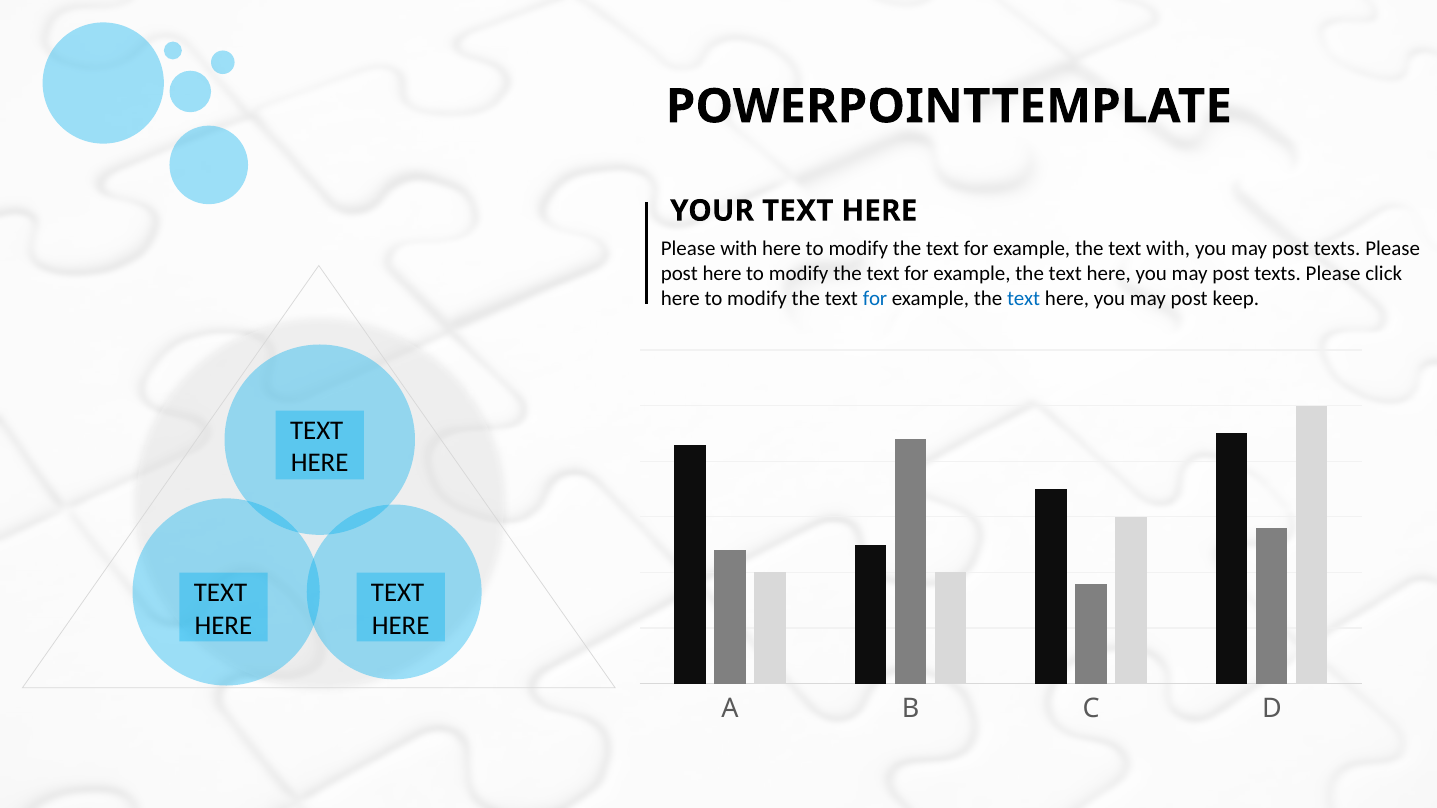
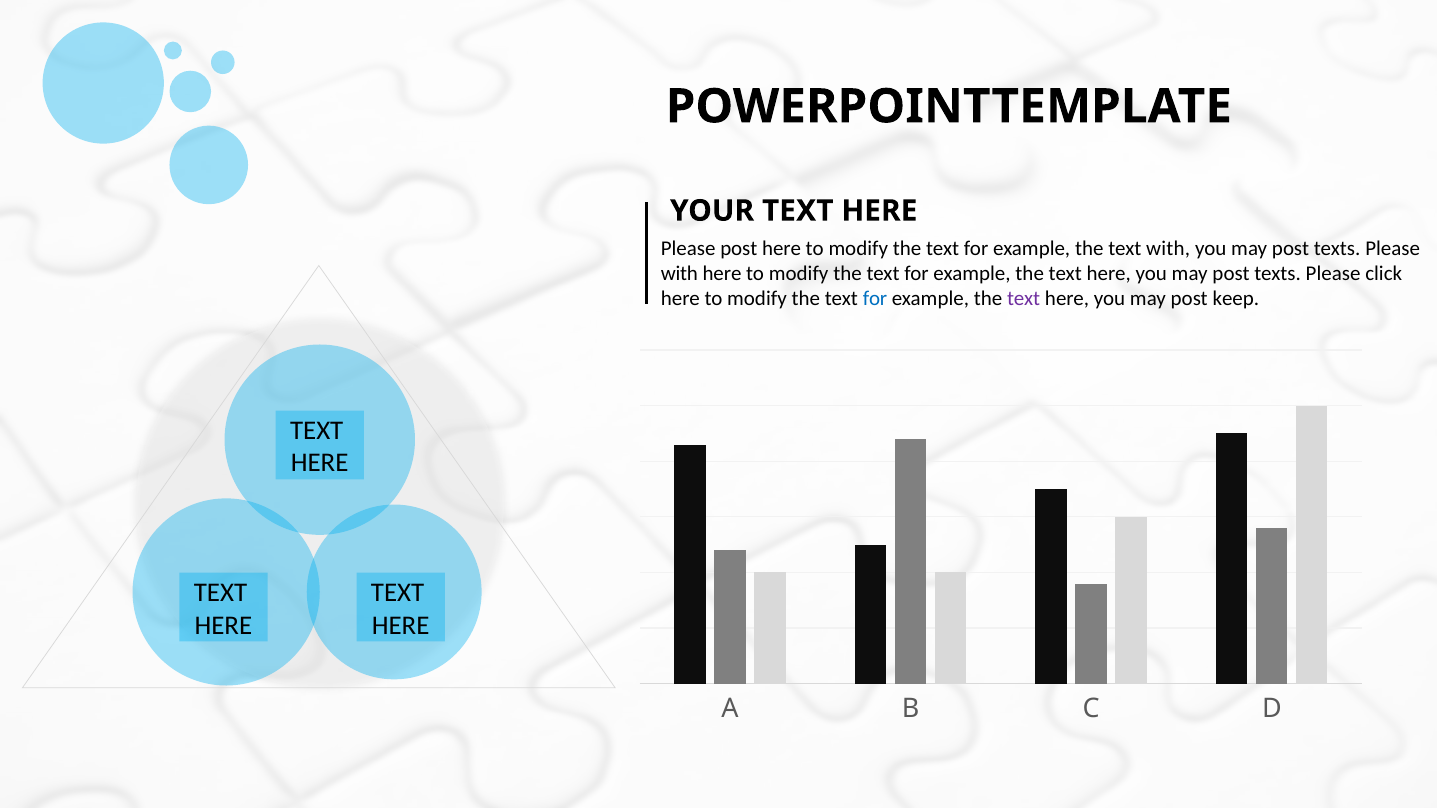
Please with: with -> post
post at (679, 274): post -> with
text at (1024, 299) colour: blue -> purple
